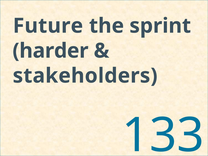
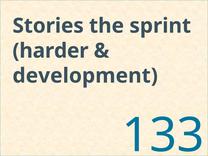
Future: Future -> Stories
stakeholders: stakeholders -> development
